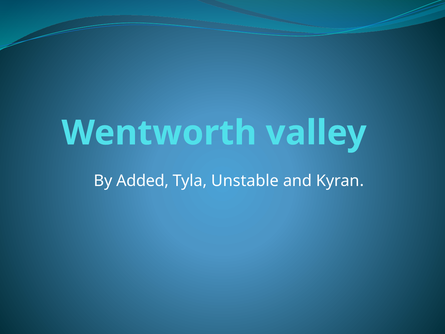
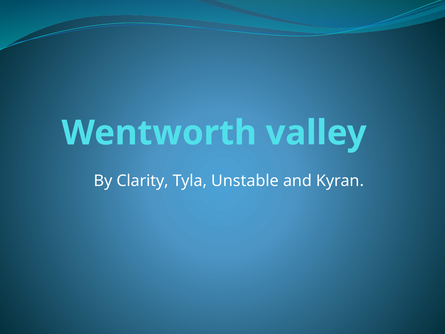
Added: Added -> Clarity
